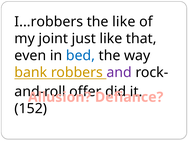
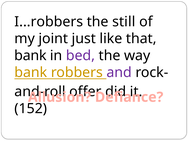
the like: like -> still
even at (30, 55): even -> bank
bed colour: blue -> purple
